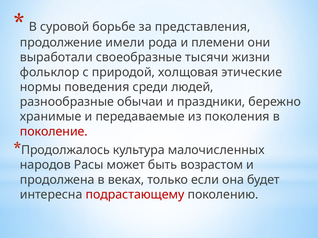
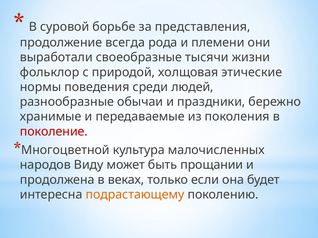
имели: имели -> всегда
Продолжалось: Продолжалось -> Многоцветной
Расы: Расы -> Виду
возрастом: возрастом -> прощании
подрастающему colour: red -> orange
